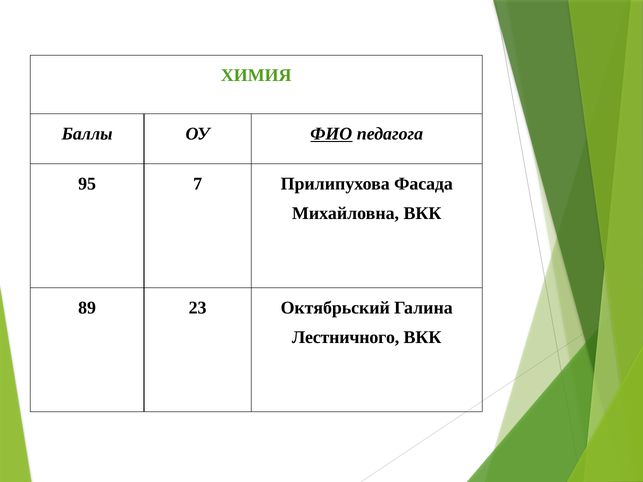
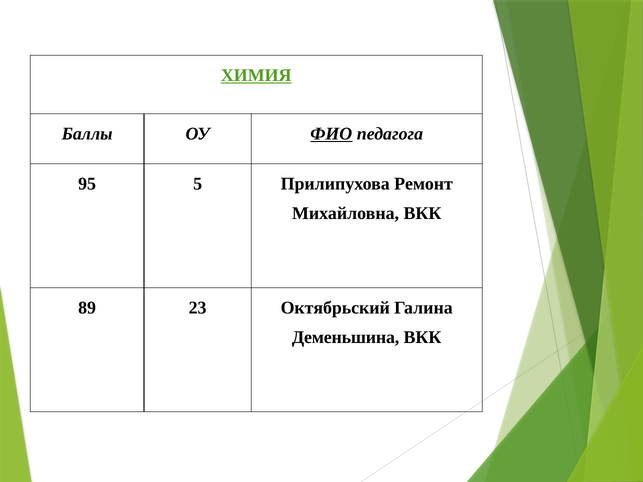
ХИМИЯ underline: none -> present
7: 7 -> 5
Фасада: Фасада -> Ремонт
Лестничного: Лестничного -> Деменьшина
